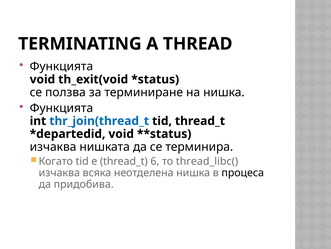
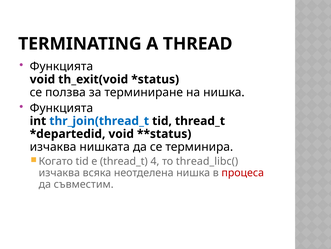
6: 6 -> 4
процеса colour: black -> red
придобива: придобива -> съвместим
